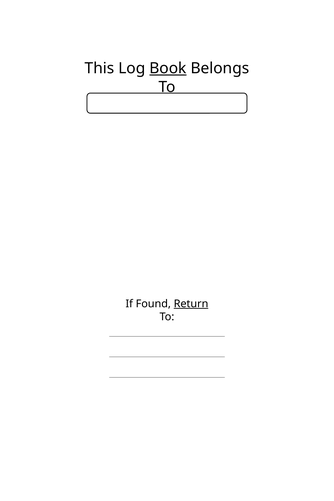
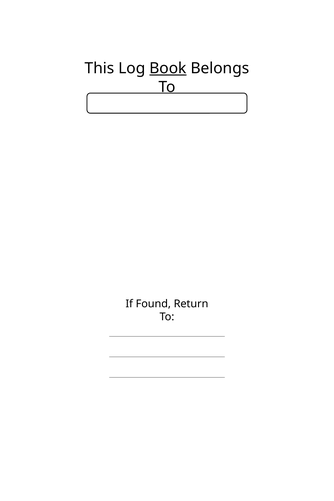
Return underline: present -> none
